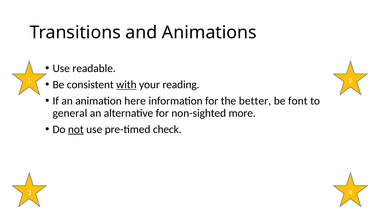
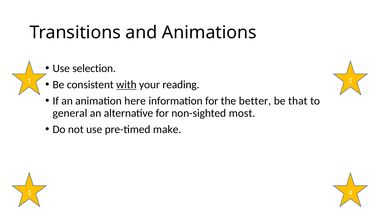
readable: readable -> selection
font: font -> that
more: more -> most
not underline: present -> none
check: check -> make
